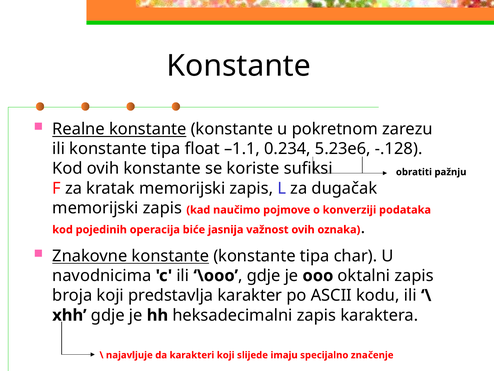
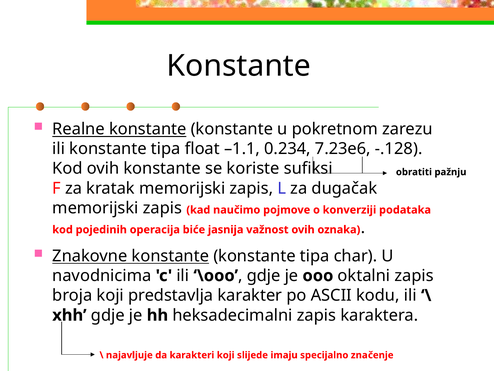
5.23e6: 5.23e6 -> 7.23e6
